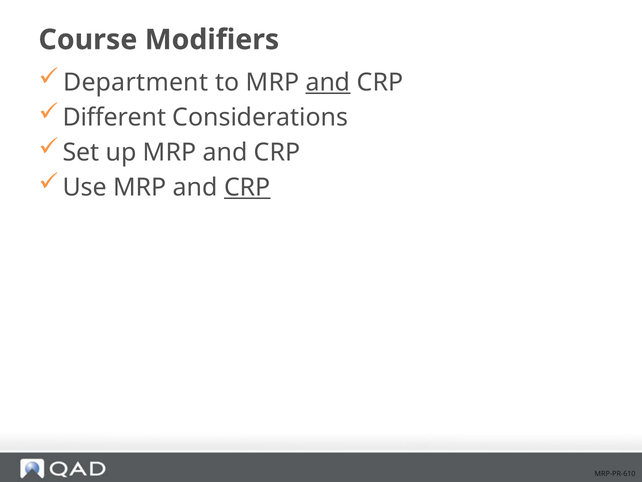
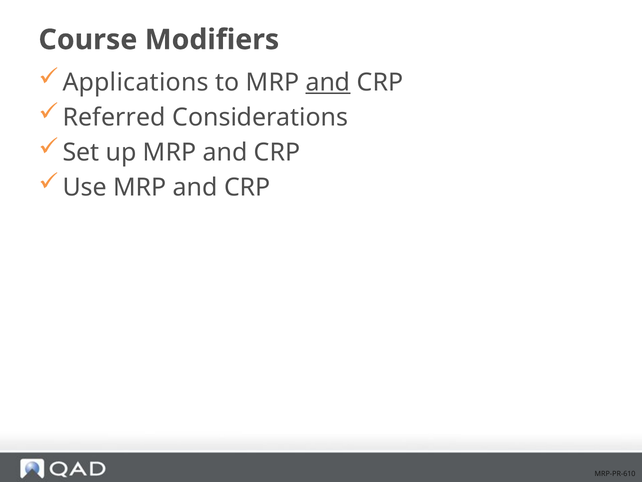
Department: Department -> Applications
Different: Different -> Referred
CRP at (247, 187) underline: present -> none
